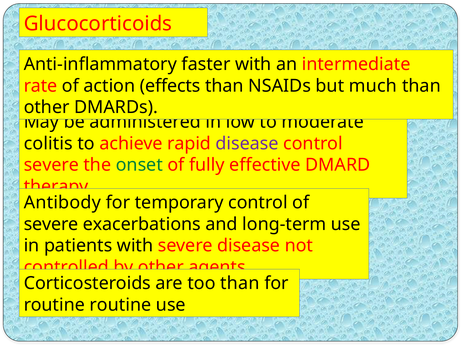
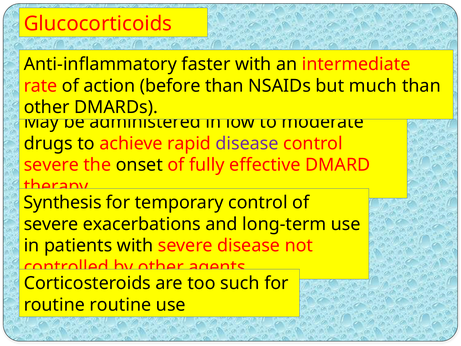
effects: effects -> before
colitis: colitis -> drugs
onset colour: green -> black
Antibody: Antibody -> Synthesis
too than: than -> such
